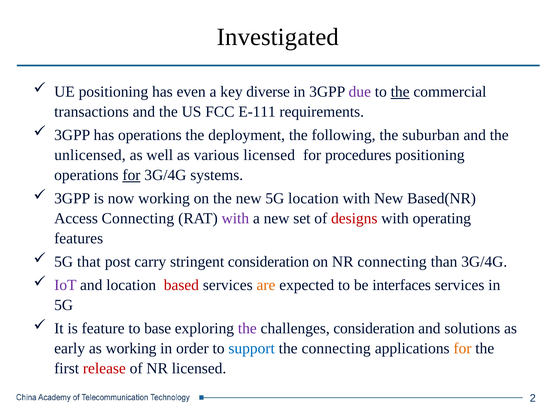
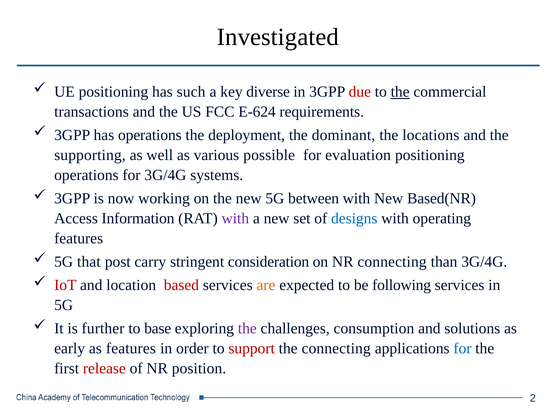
even: even -> such
due colour: purple -> red
E-111: E-111 -> E-624
following: following -> dominant
suburban: suburban -> locations
unlicensed: unlicensed -> supporting
various licensed: licensed -> possible
procedures: procedures -> evaluation
for at (131, 175) underline: present -> none
5G location: location -> between
Access Connecting: Connecting -> Information
designs colour: red -> blue
IoT colour: purple -> red
interfaces: interfaces -> following
feature: feature -> further
challenges consideration: consideration -> consumption
as working: working -> features
support colour: blue -> red
for at (462, 348) colour: orange -> blue
NR licensed: licensed -> position
